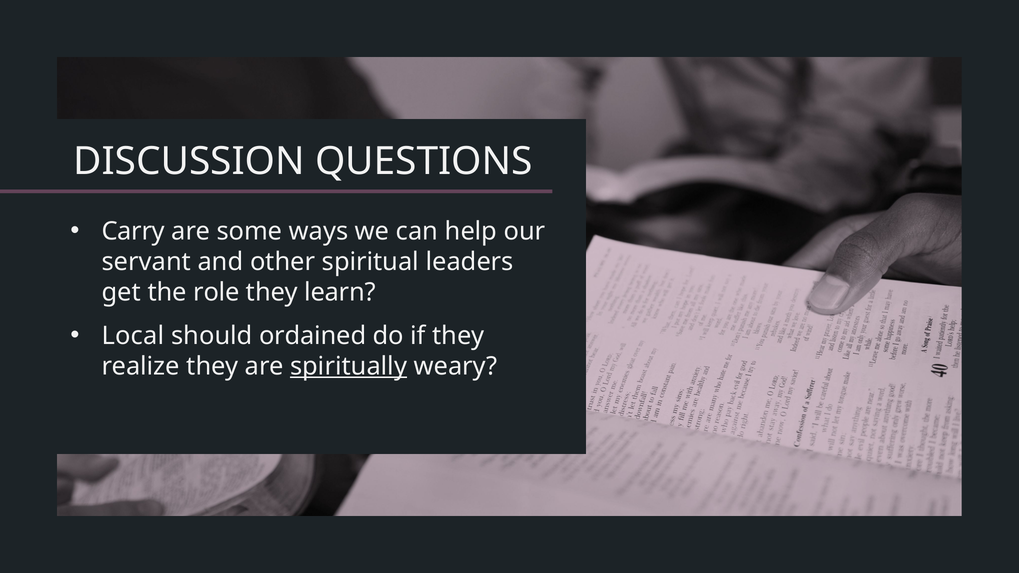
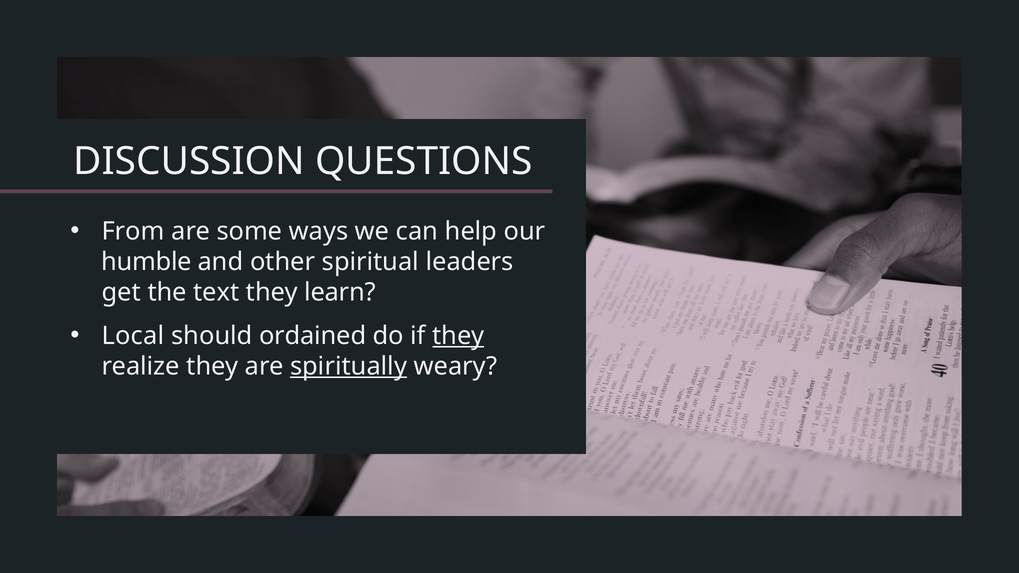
Carry: Carry -> From
servant: servant -> humble
role: role -> text
they at (458, 336) underline: none -> present
